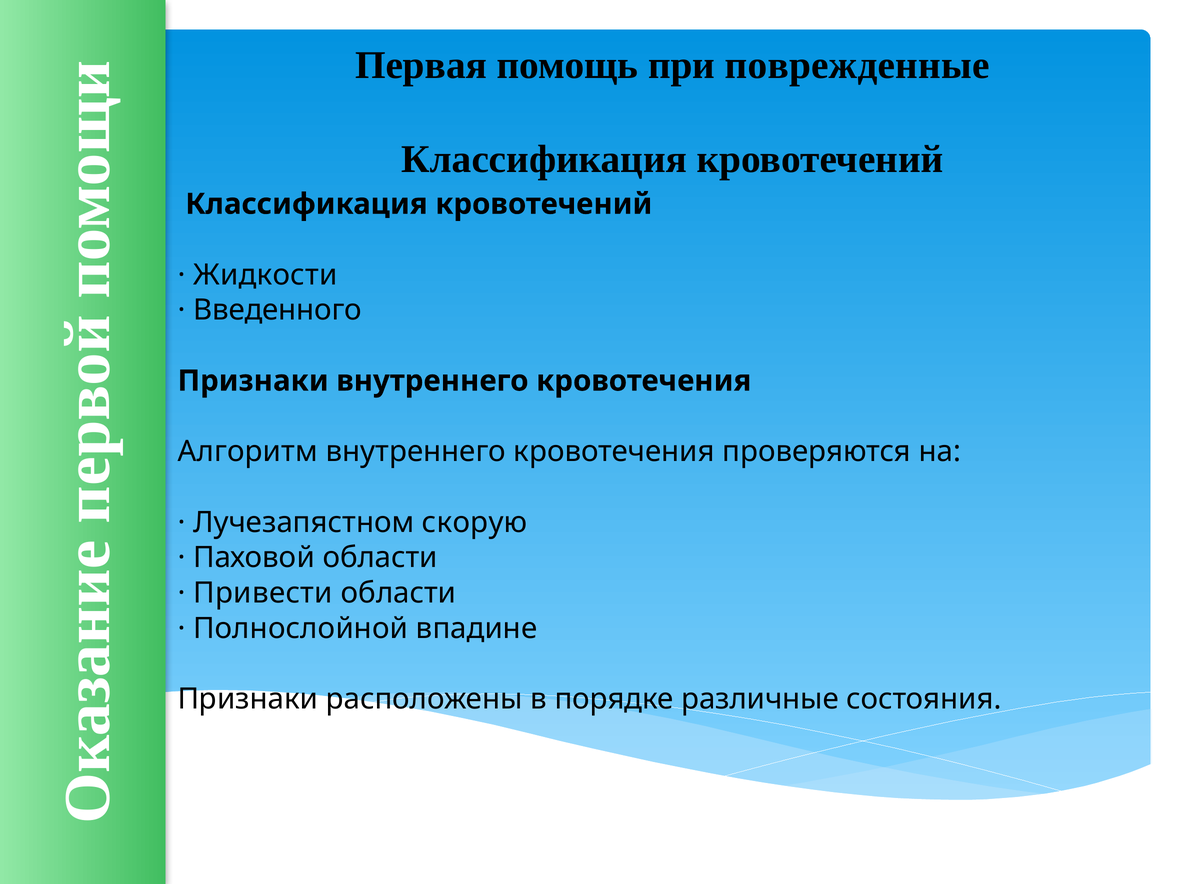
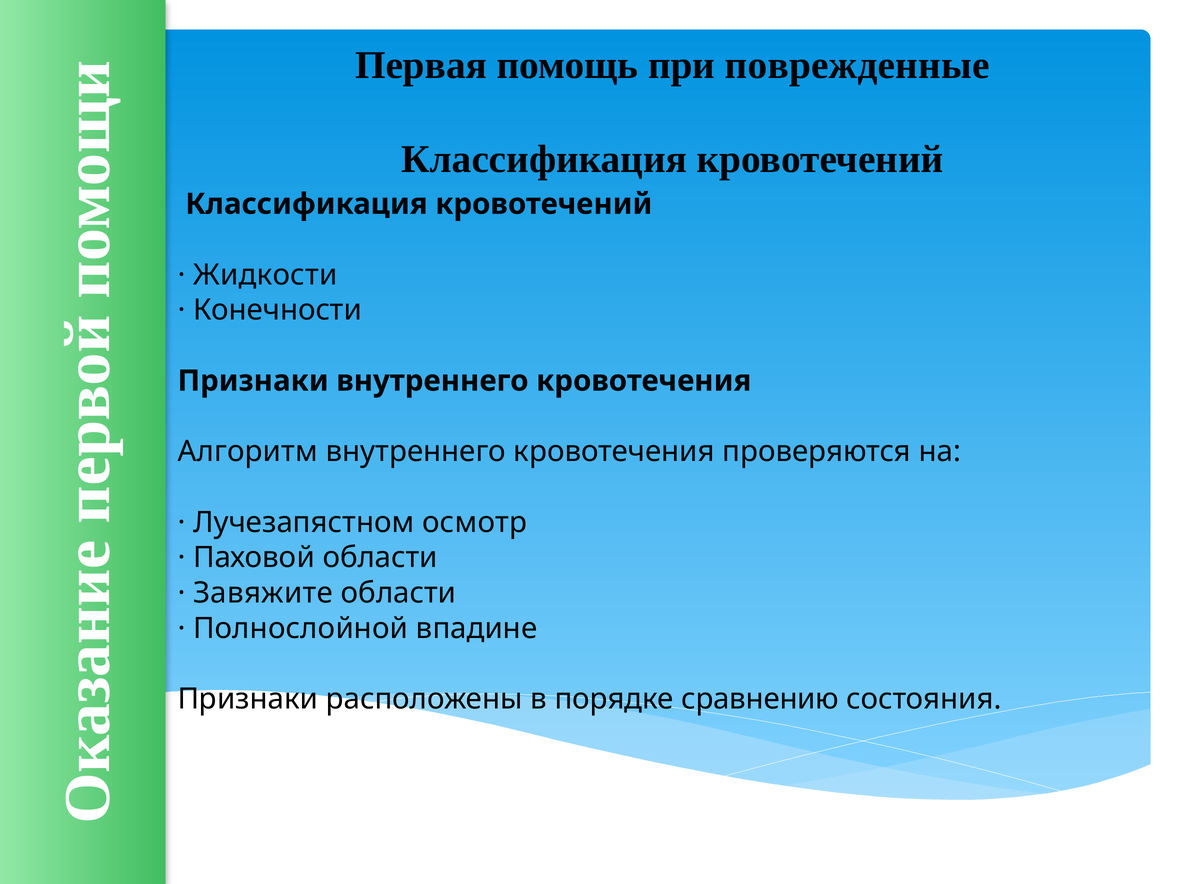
Введенного: Введенного -> Конечности
скорую: скорую -> осмотр
Привести: Привести -> Завяжите
различные: различные -> сравнению
